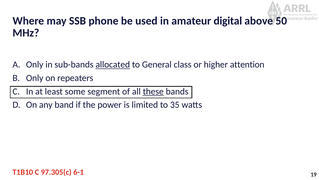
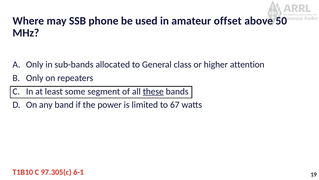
digital: digital -> offset
allocated underline: present -> none
35: 35 -> 67
